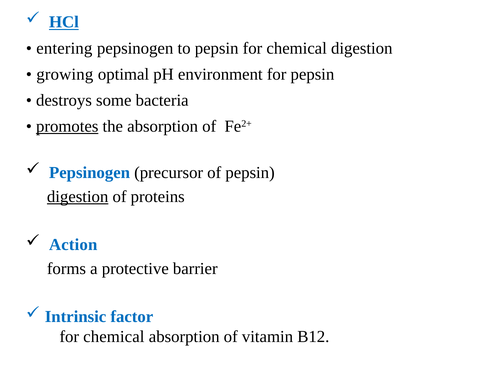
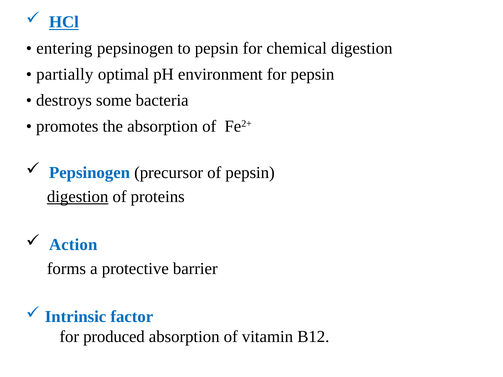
growing: growing -> partially
promotes underline: present -> none
chemical at (114, 337): chemical -> produced
